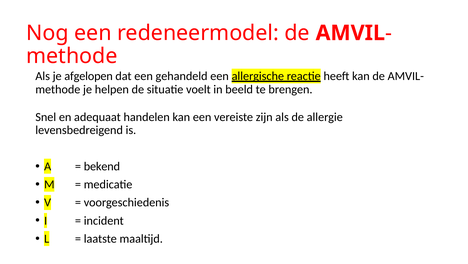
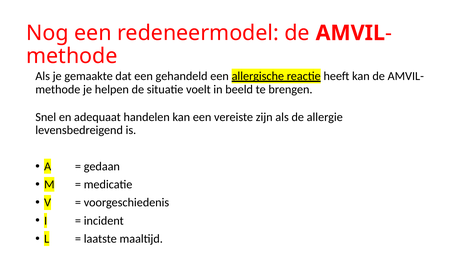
afgelopen: afgelopen -> gemaakte
bekend: bekend -> gedaan
